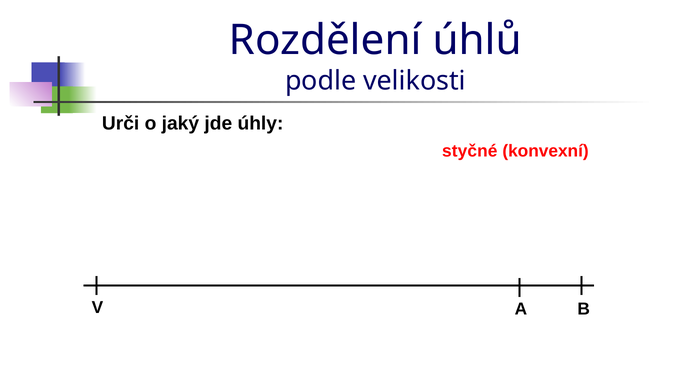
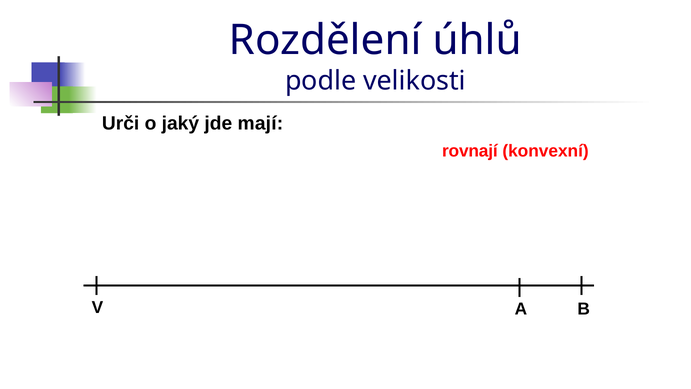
úhly: úhly -> mají
styčné: styčné -> rovnají
